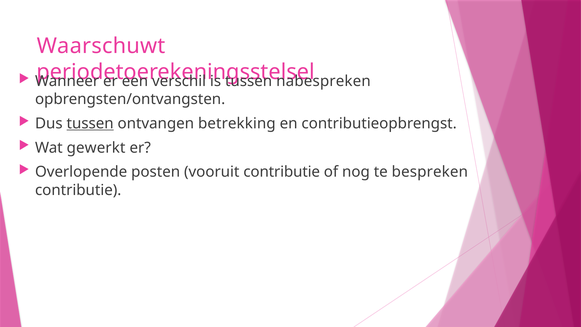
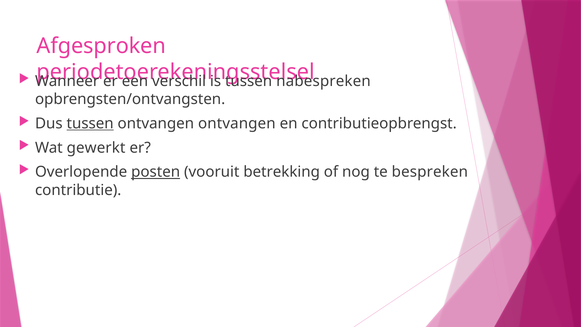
Waarschuwt: Waarschuwt -> Afgesproken
ontvangen betrekking: betrekking -> ontvangen
posten underline: none -> present
vooruit contributie: contributie -> betrekking
